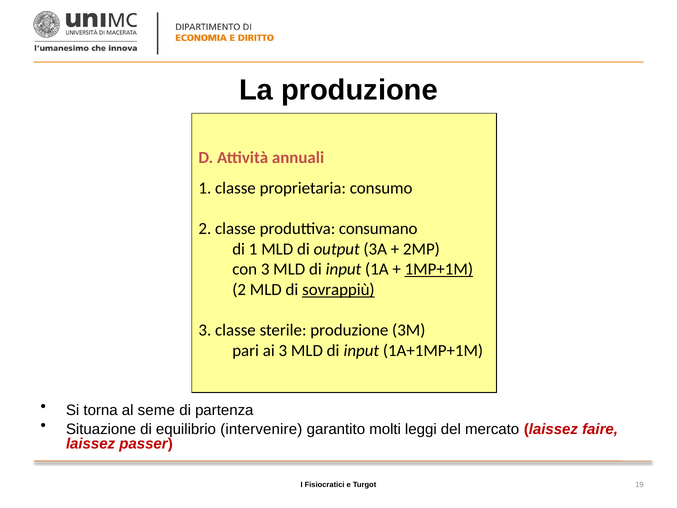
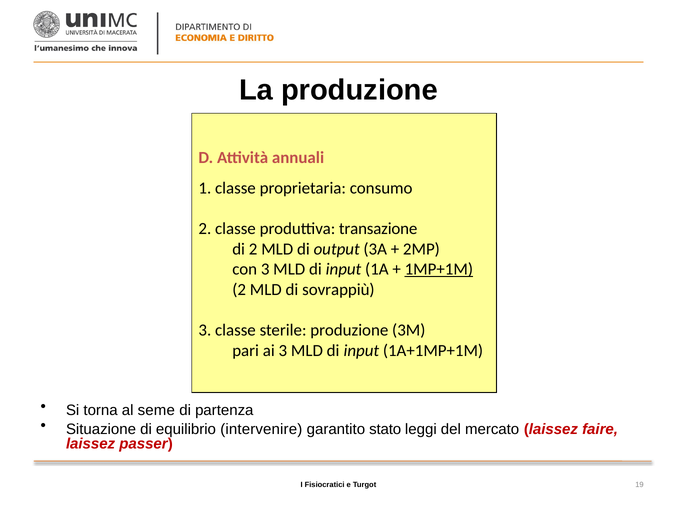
consumano: consumano -> transazione
di 1: 1 -> 2
sovrappiù underline: present -> none
molti: molti -> stato
